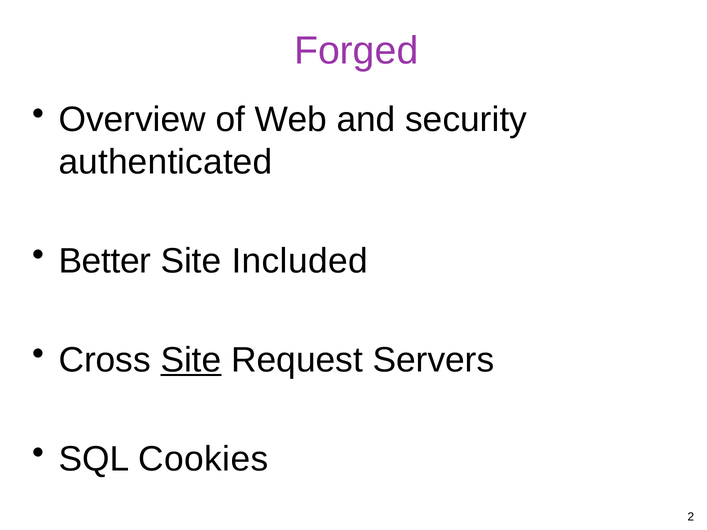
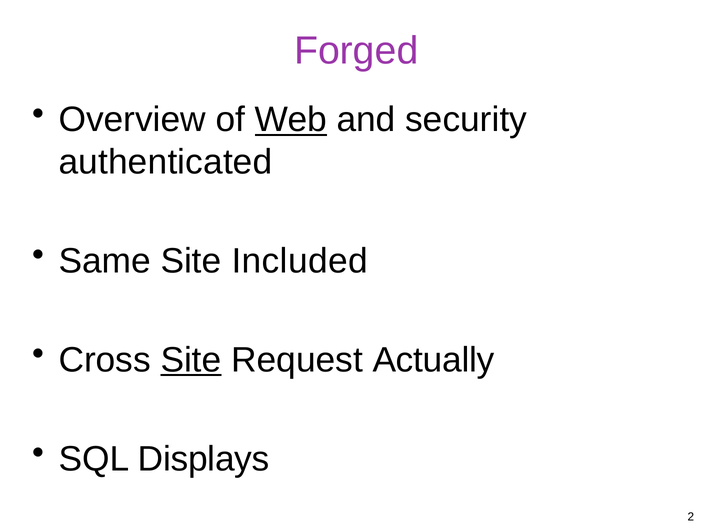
Web underline: none -> present
Better: Better -> Same
Servers: Servers -> Actually
Cookies: Cookies -> Displays
